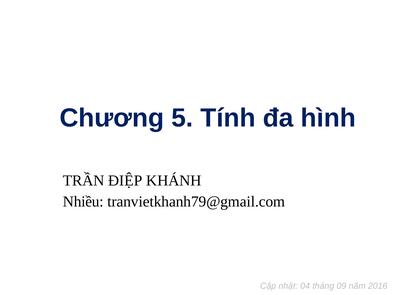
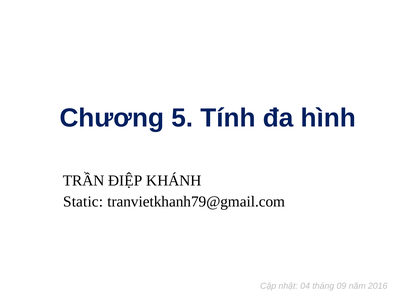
Nhiều: Nhiều -> Static
